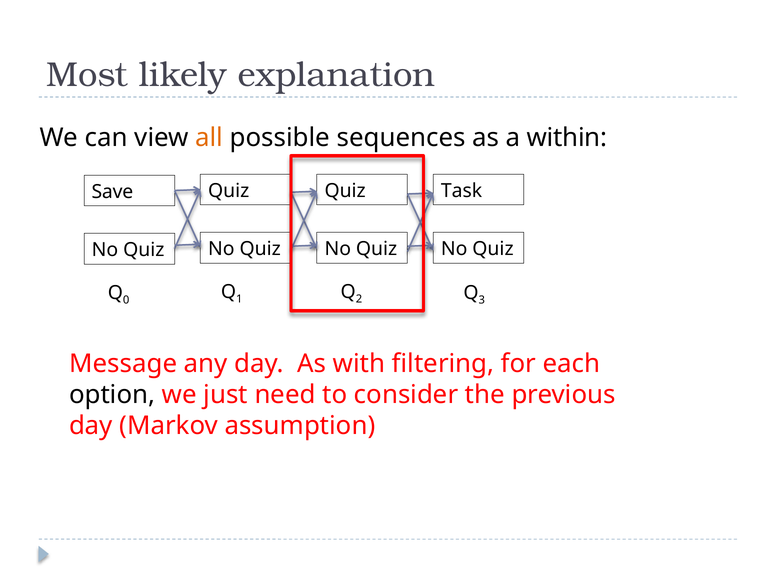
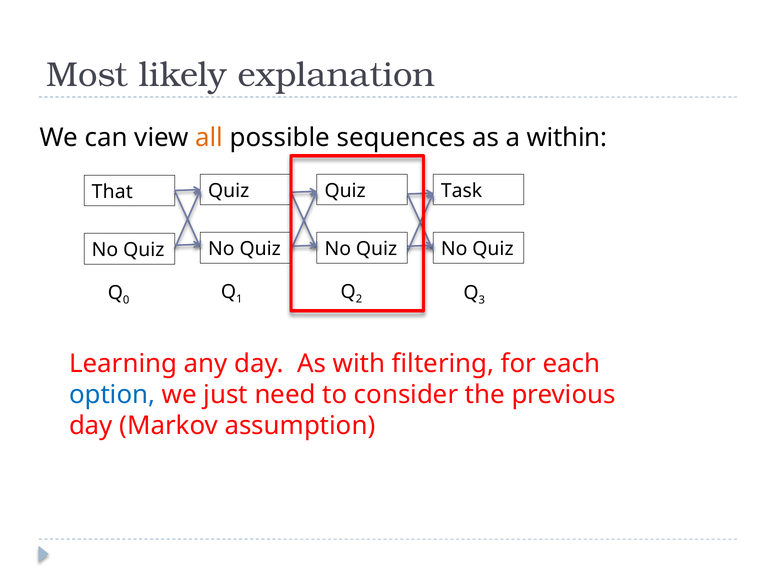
Save: Save -> That
Message: Message -> Learning
option colour: black -> blue
